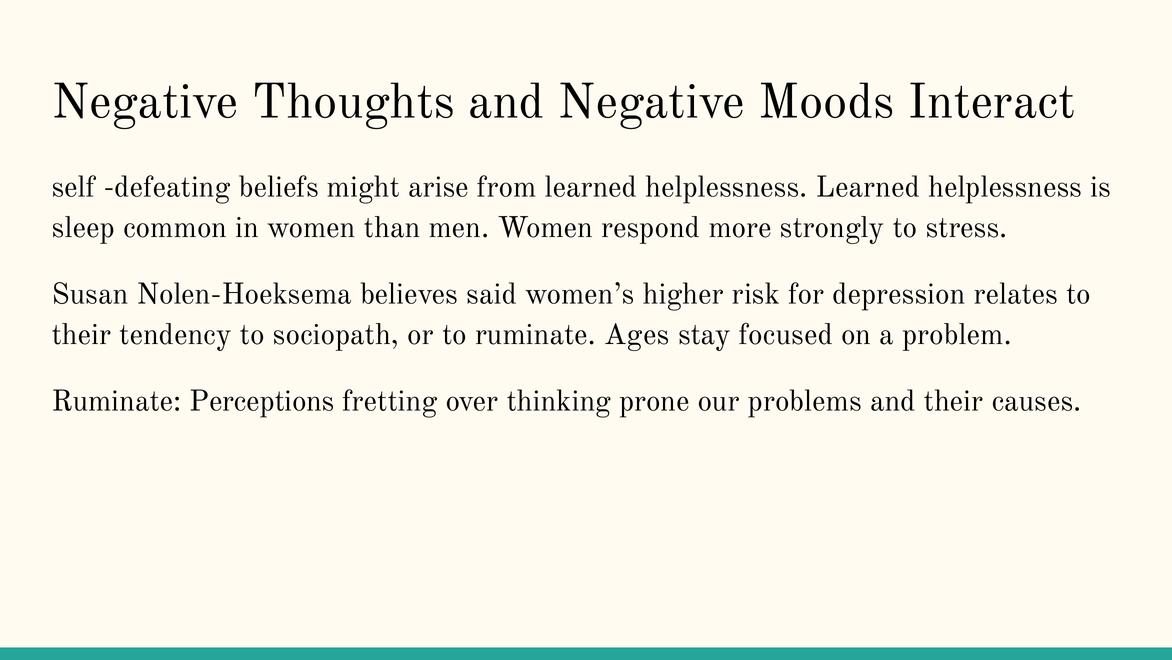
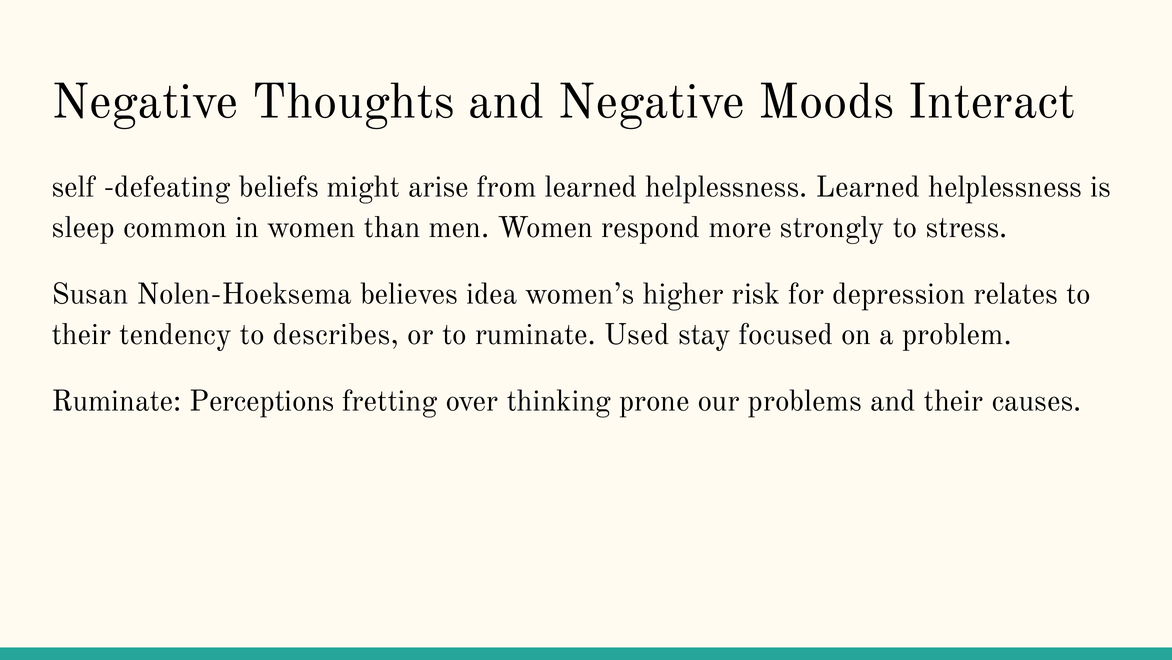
said: said -> idea
sociopath: sociopath -> describes
Ages: Ages -> Used
